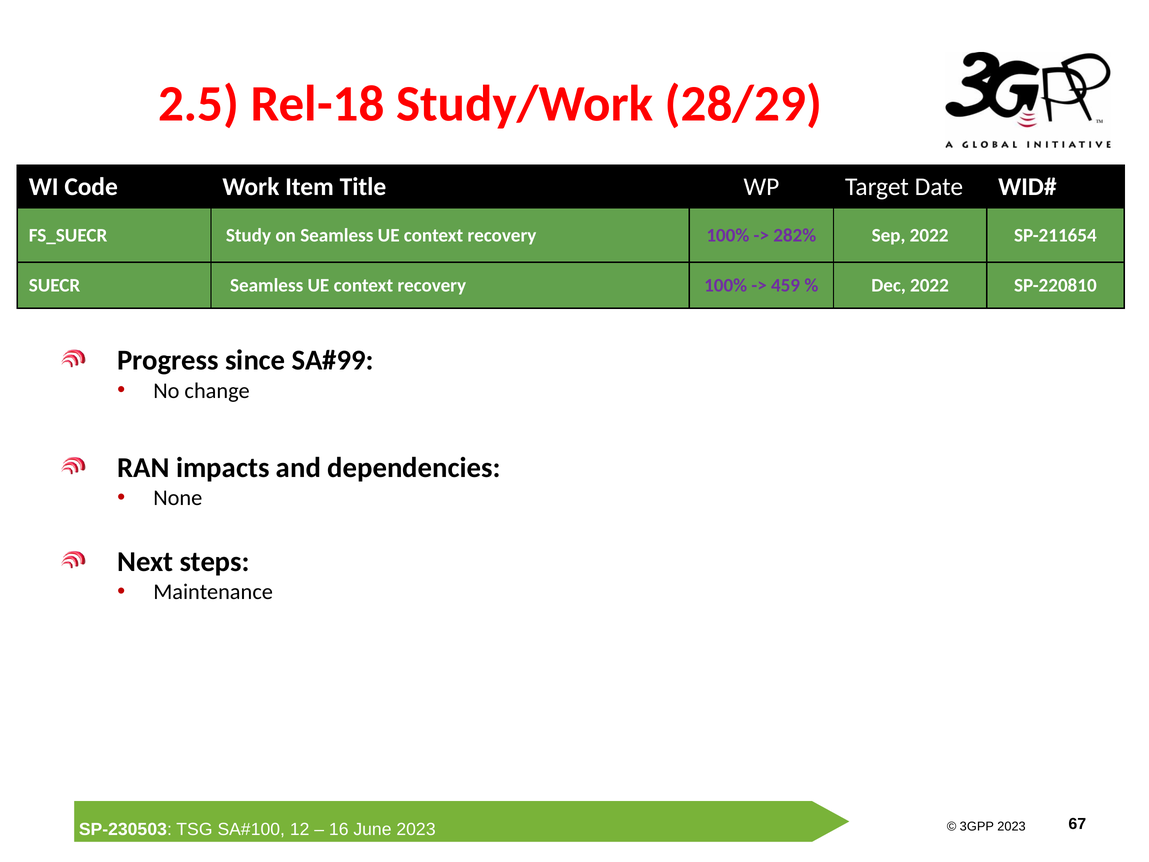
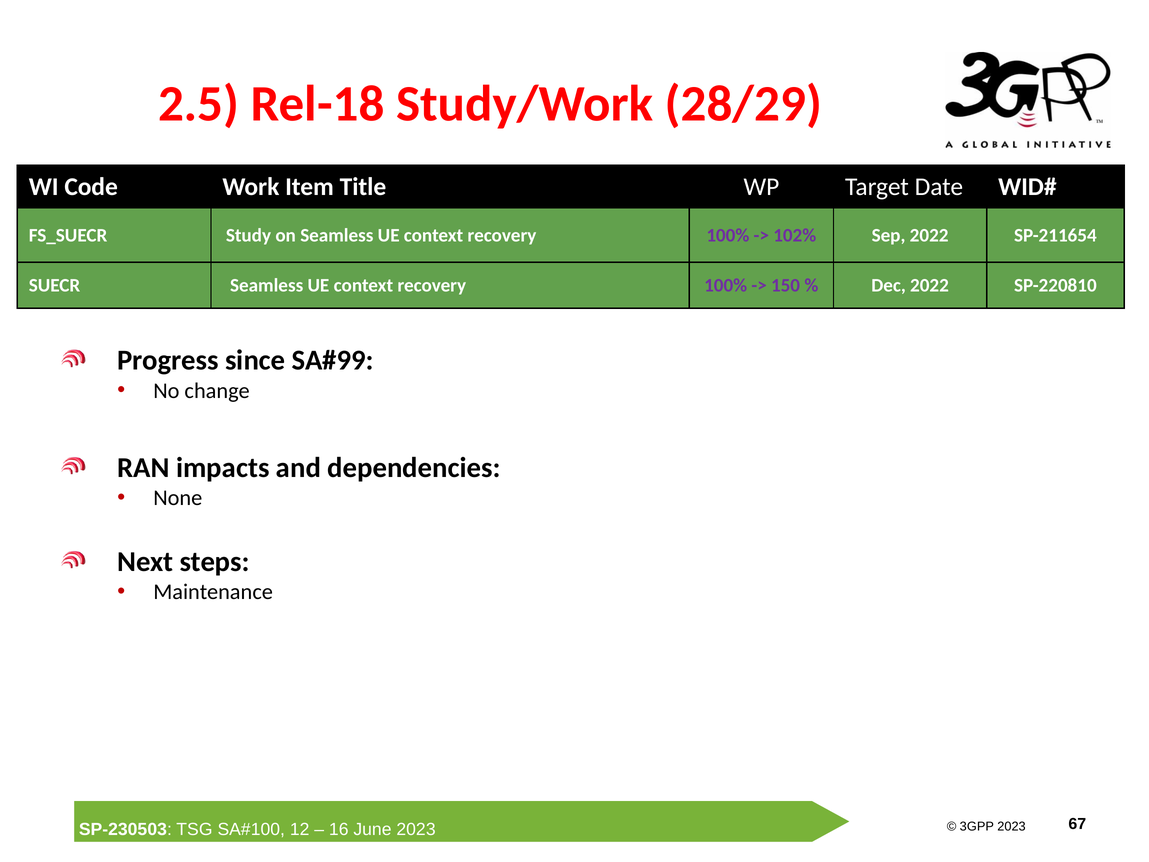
282%: 282% -> 102%
459: 459 -> 150
